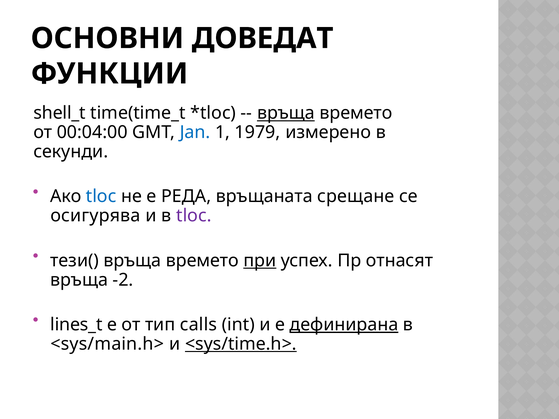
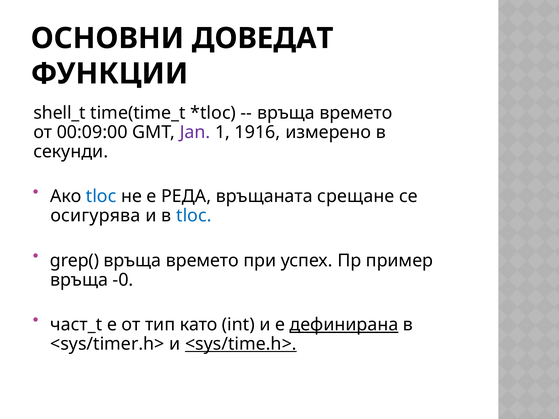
връща at (286, 113) underline: present -> none
00:04:00: 00:04:00 -> 00:09:00
Jan colour: blue -> purple
1979: 1979 -> 1916
tloc at (194, 216) colour: purple -> blue
тези(: тези( -> grep(
при underline: present -> none
отнасят: отнасят -> пример
-2: -2 -> -0
lines_t: lines_t -> част_t
calls: calls -> като
<sys/main.h>: <sys/main.h> -> <sys/timer.h>
